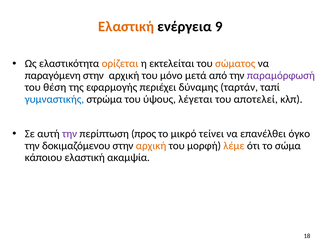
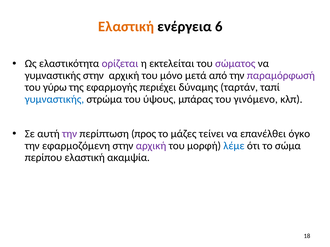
9: 9 -> 6
ορίζεται colour: orange -> purple
σώματος colour: orange -> purple
παραγόμενη at (53, 76): παραγόμενη -> γυμναστικής
θέση: θέση -> γύρω
λέγεται: λέγεται -> μπάρας
αποτελεί: αποτελεί -> γινόμενο
μικρό: μικρό -> μάζες
δοκιμαζόμενου: δοκιμαζόμενου -> εφαρμοζόμενη
αρχική at (151, 146) colour: orange -> purple
λέμε colour: orange -> blue
κάποιου: κάποιου -> περίπου
